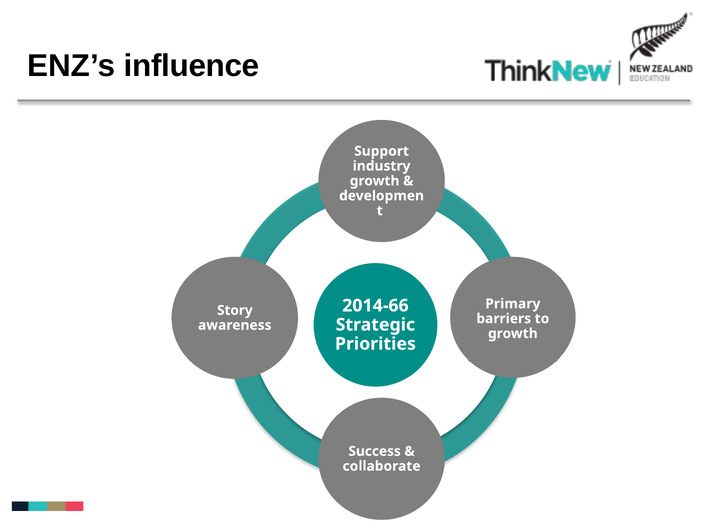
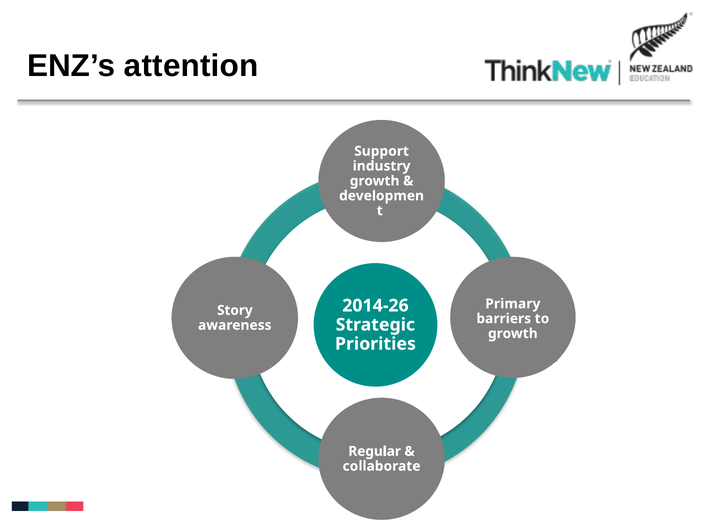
influence: influence -> attention
2014-66: 2014-66 -> 2014-26
Success: Success -> Regular
